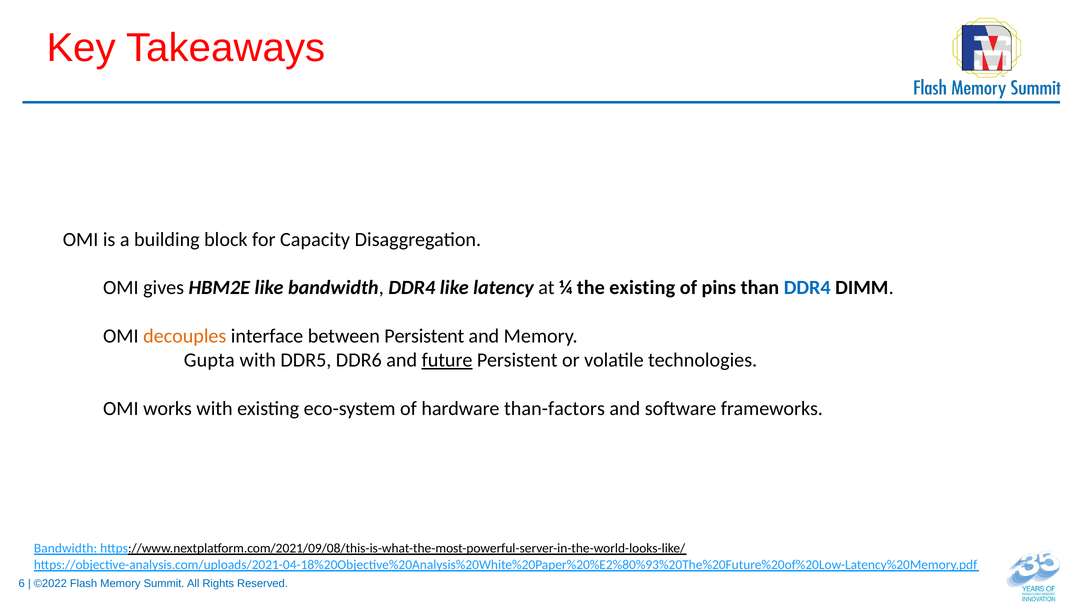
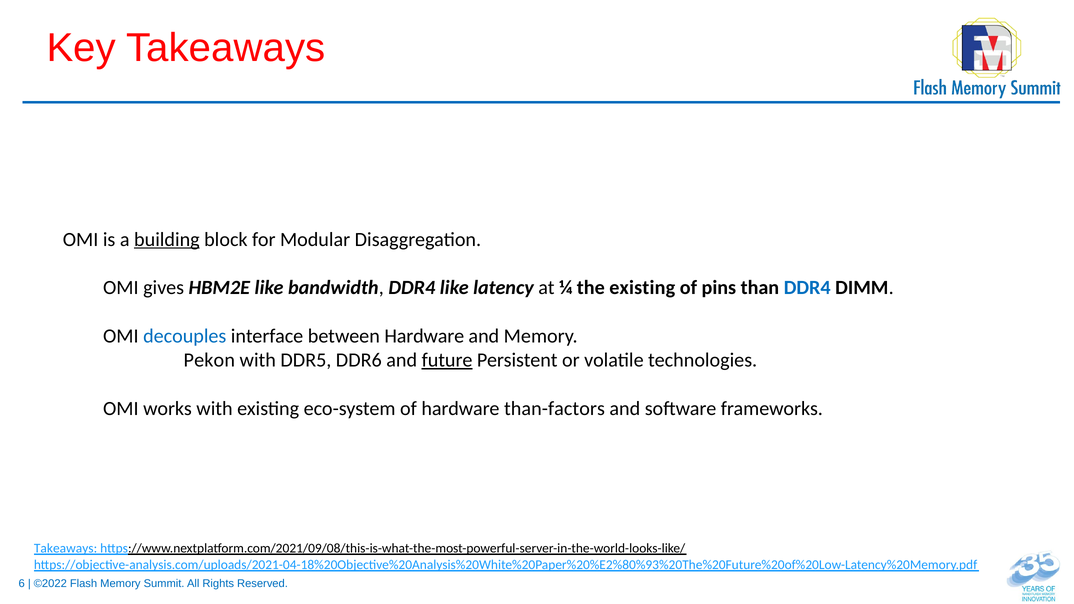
building underline: none -> present
Capacity: Capacity -> Modular
decouples colour: orange -> blue
between Persistent: Persistent -> Hardware
Gupta: Gupta -> Pekon
Bandwidth at (66, 548): Bandwidth -> Takeaways
